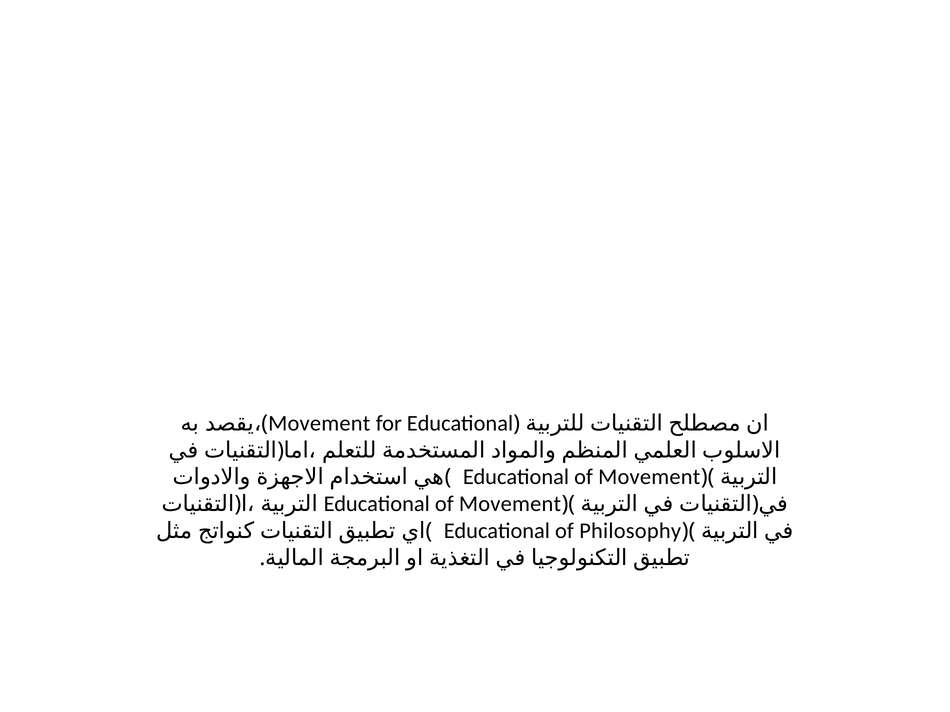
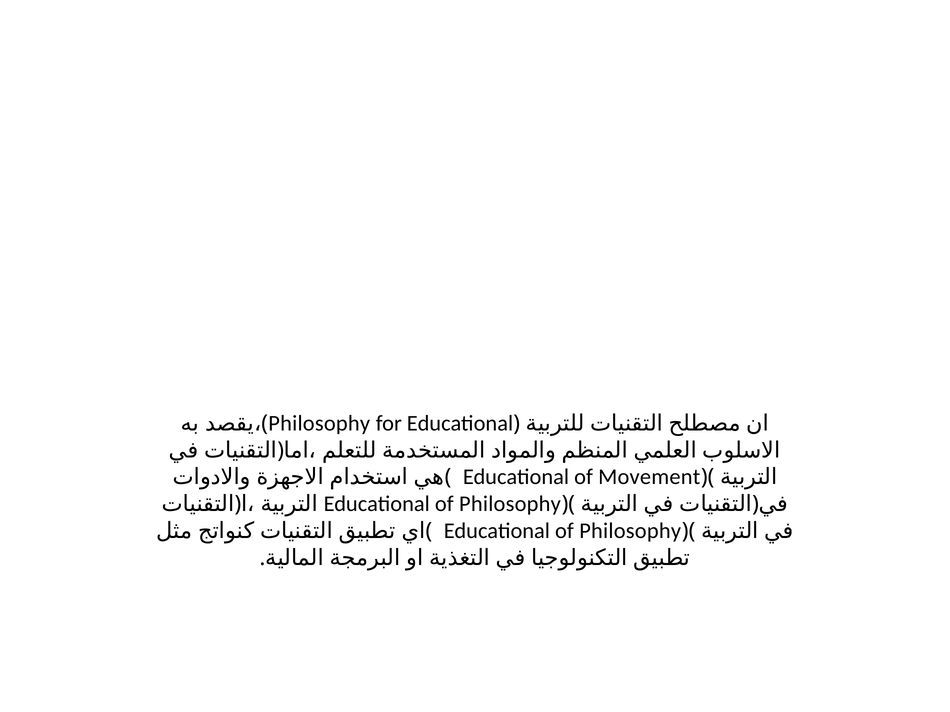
Movement at (319, 424): Movement -> Philosophy
Movement at (510, 504): Movement -> Philosophy
